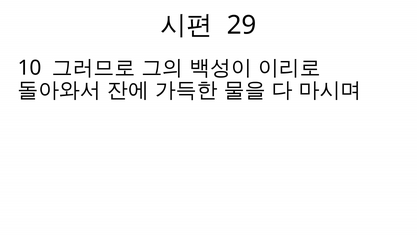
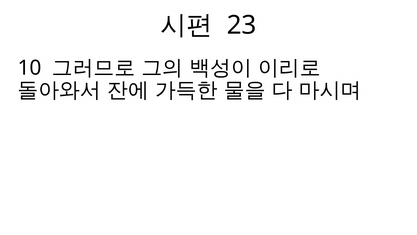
29: 29 -> 23
